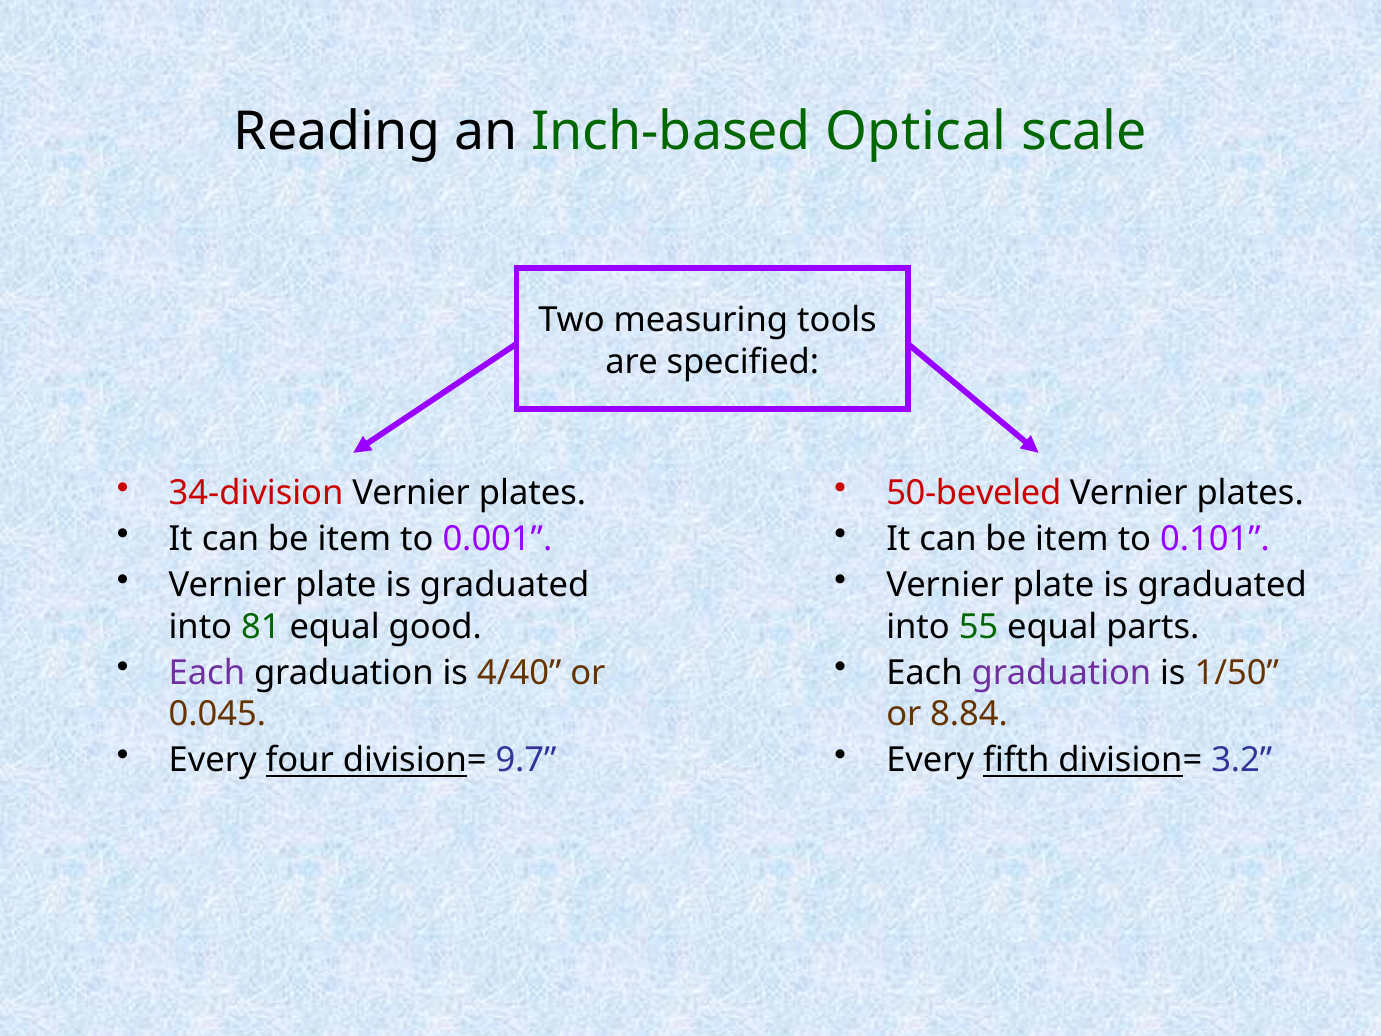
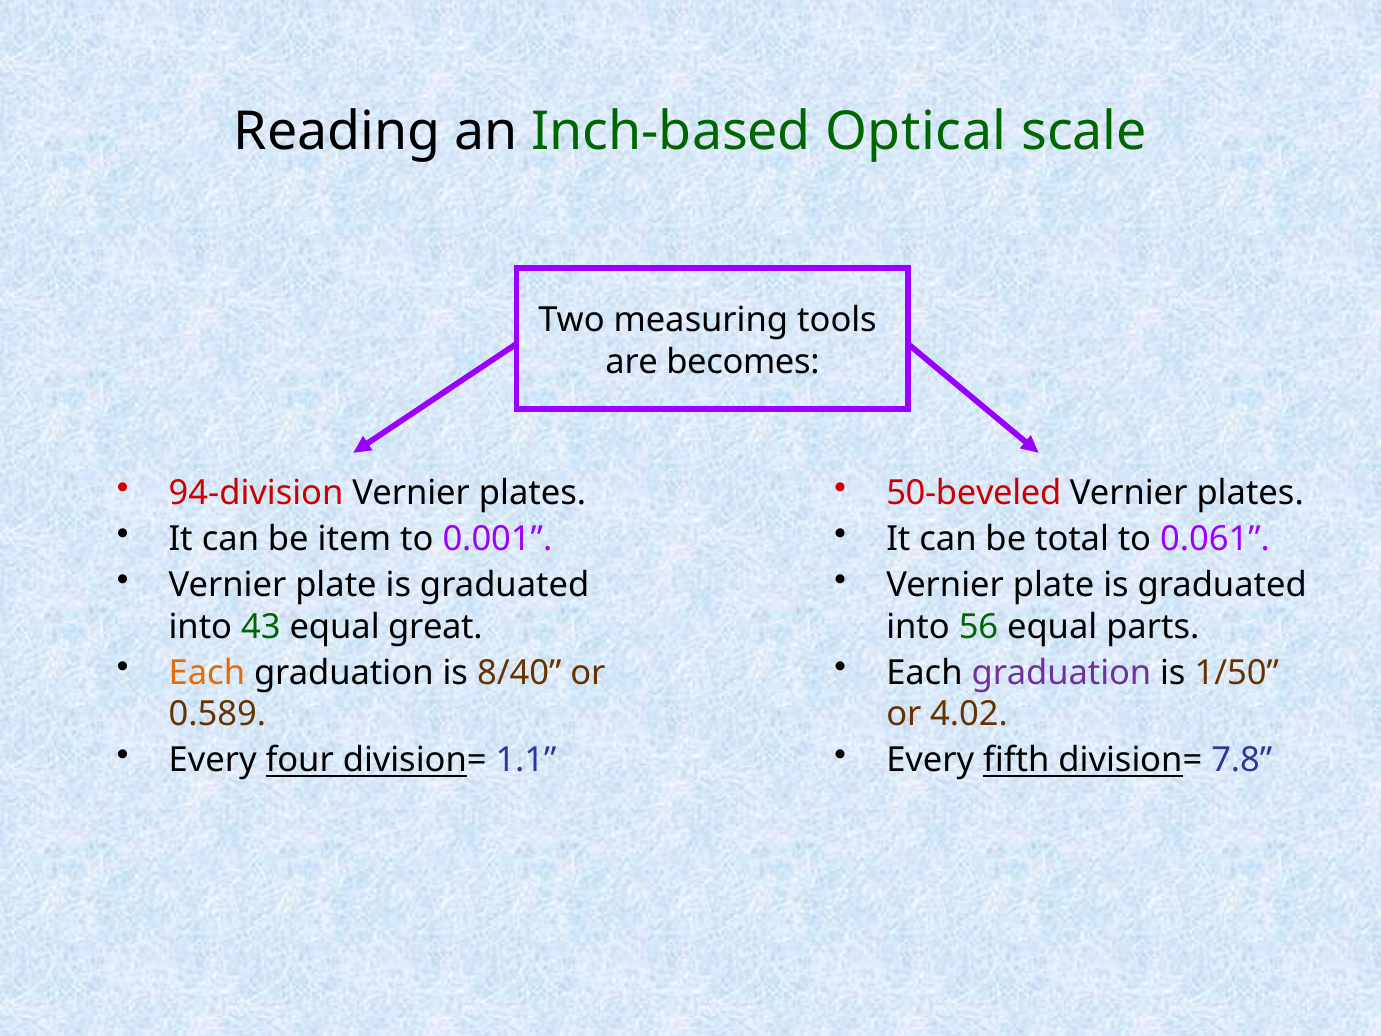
specified: specified -> becomes
34-division: 34-division -> 94-division
item at (1072, 539): item -> total
0.101: 0.101 -> 0.061
81: 81 -> 43
good: good -> great
55: 55 -> 56
Each at (207, 673) colour: purple -> orange
4/40: 4/40 -> 8/40
0.045: 0.045 -> 0.589
8.84: 8.84 -> 4.02
3.2: 3.2 -> 7.8
9.7: 9.7 -> 1.1
